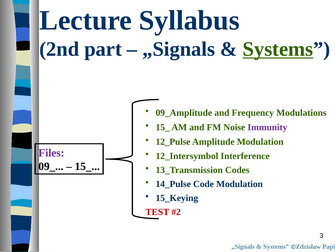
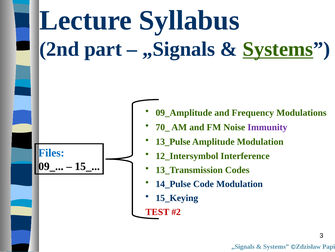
15_ at (163, 127): 15_ -> 70_
12_Pulse: 12_Pulse -> 13_Pulse
Files colour: purple -> blue
